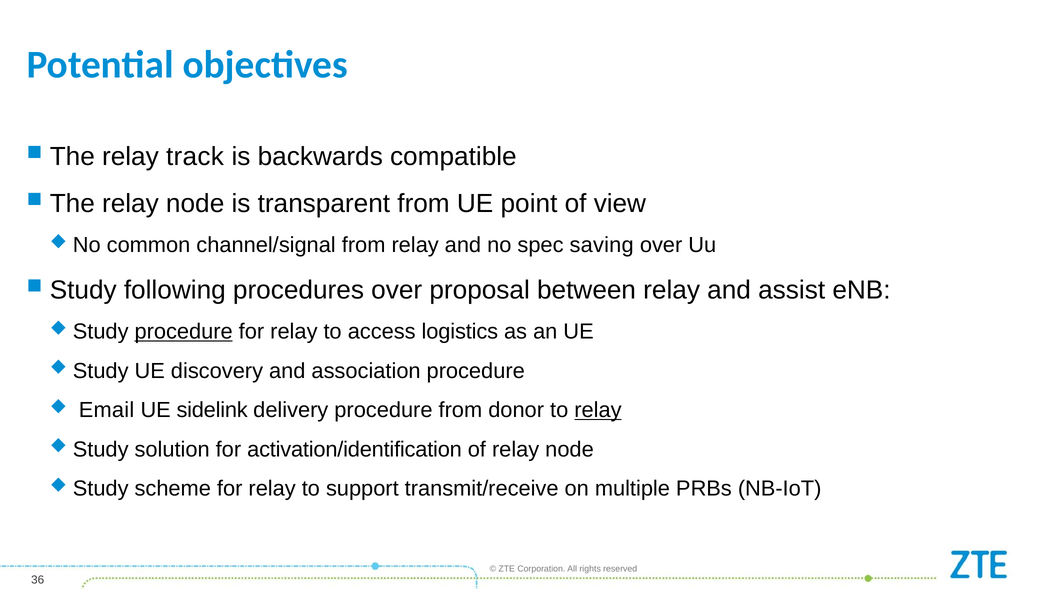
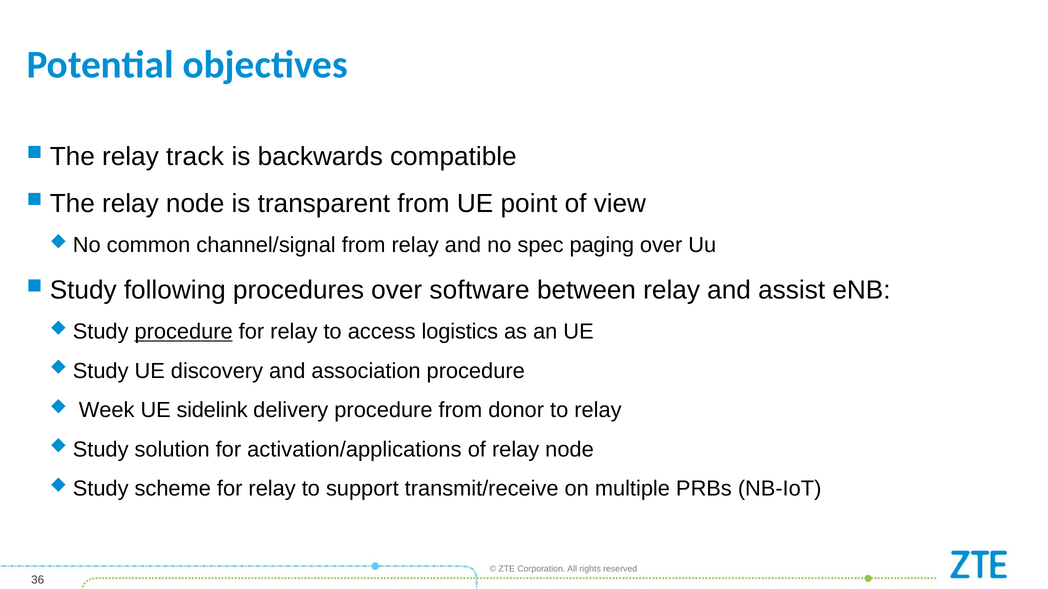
saving: saving -> paging
proposal: proposal -> software
Email: Email -> Week
relay at (598, 410) underline: present -> none
activation/identification: activation/identification -> activation/applications
